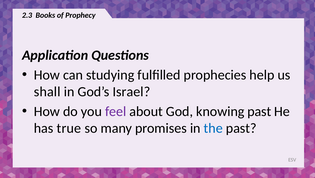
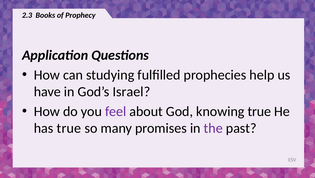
shall: shall -> have
knowing past: past -> true
the colour: blue -> purple
